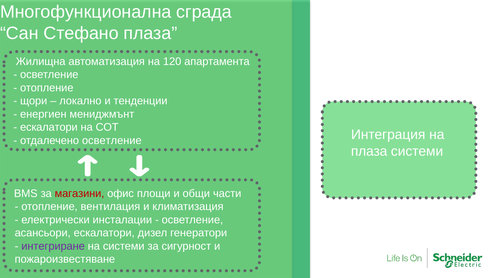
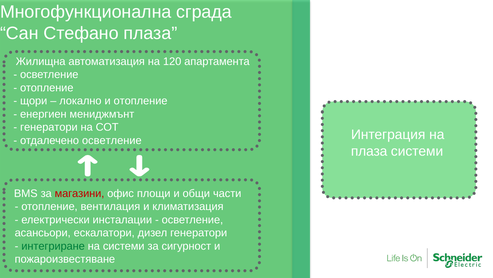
и тенденции: тенденции -> отопление
ескалатори at (49, 127): ескалатори -> генератори
интегриране colour: purple -> green
